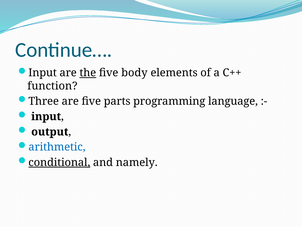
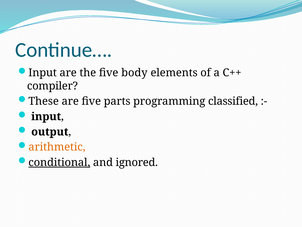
the underline: present -> none
function: function -> compiler
Three: Three -> These
language: language -> classified
arithmetic colour: blue -> orange
namely: namely -> ignored
